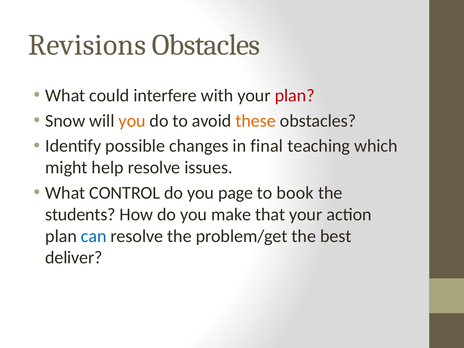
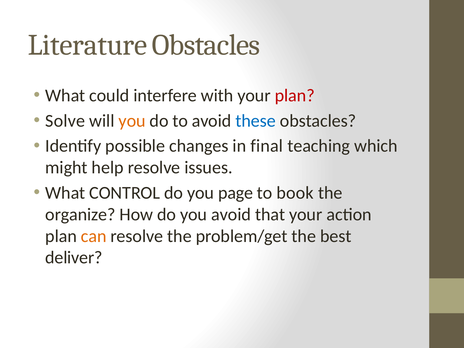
Revisions: Revisions -> Literature
Snow: Snow -> Solve
these colour: orange -> blue
students: students -> organize
you make: make -> avoid
can colour: blue -> orange
